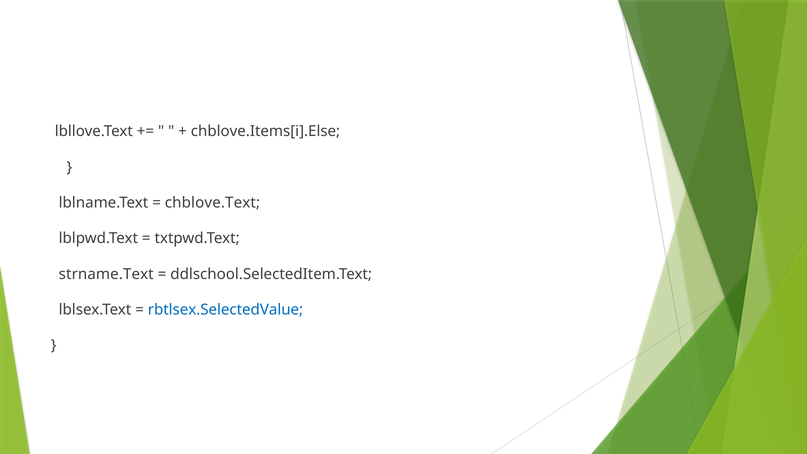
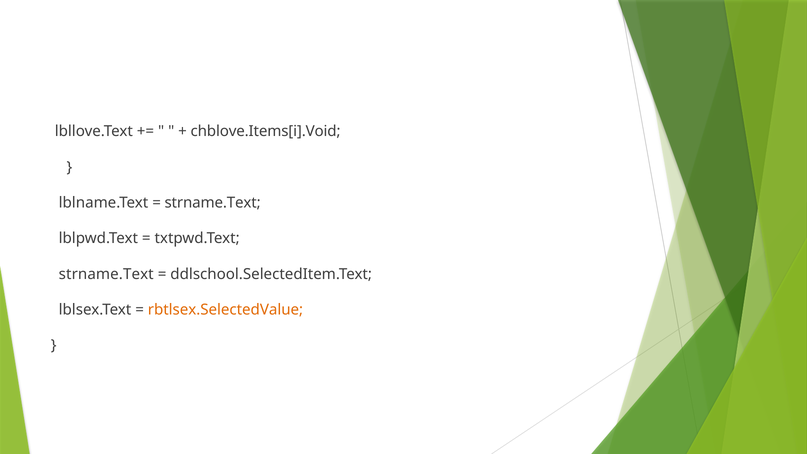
chblove.Items[i].Else: chblove.Items[i].Else -> chblove.Items[i].Void
chblove.Text at (212, 203): chblove.Text -> strname.Text
rbtlsex.SelectedValue colour: blue -> orange
